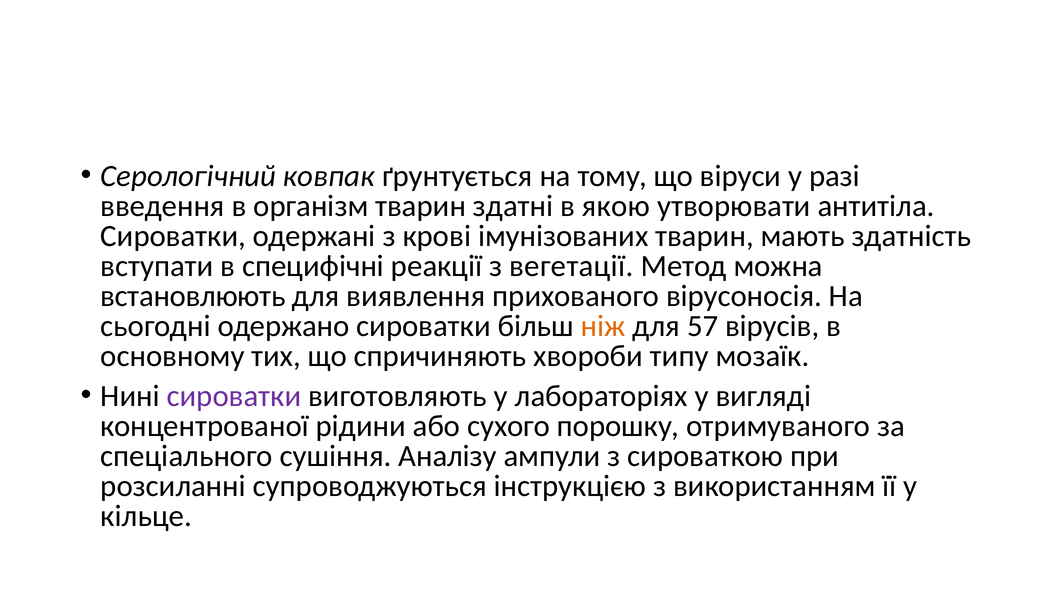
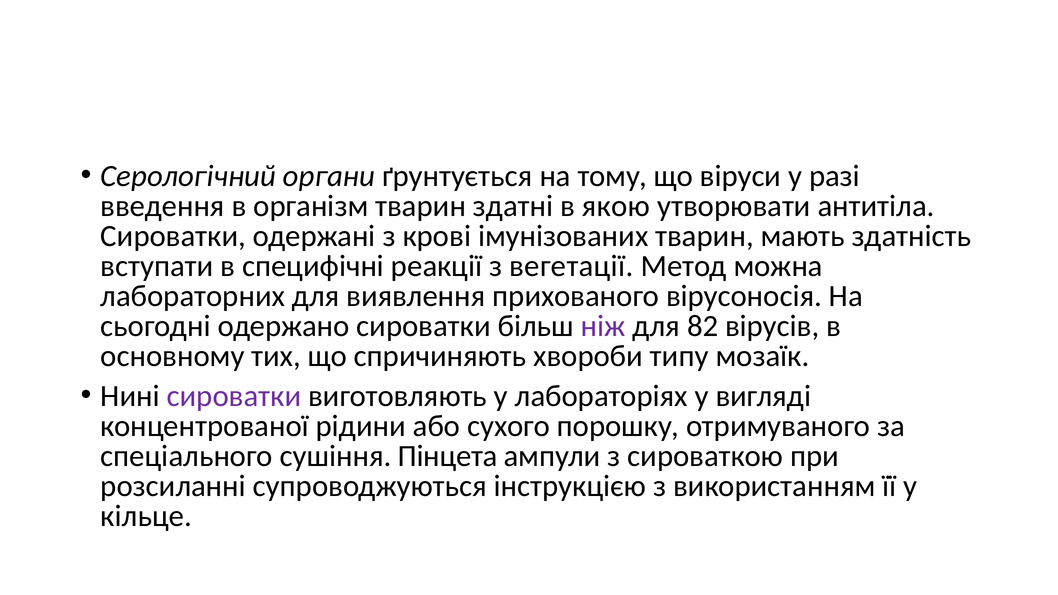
ковпак: ковпак -> органи
встановлюють: встановлюють -> лабораторних
ніж colour: orange -> purple
57: 57 -> 82
Аналізу: Аналізу -> Пінцета
